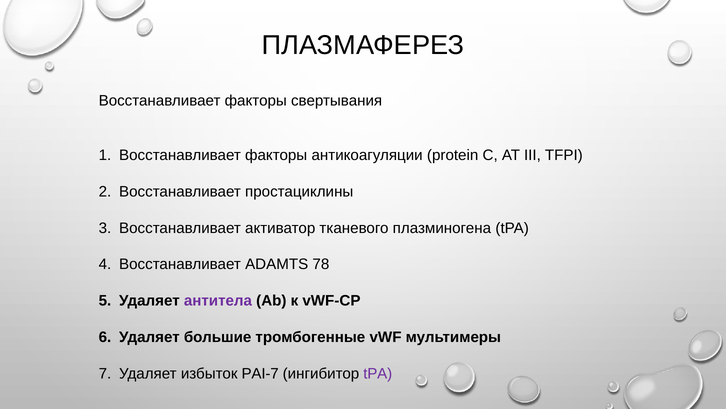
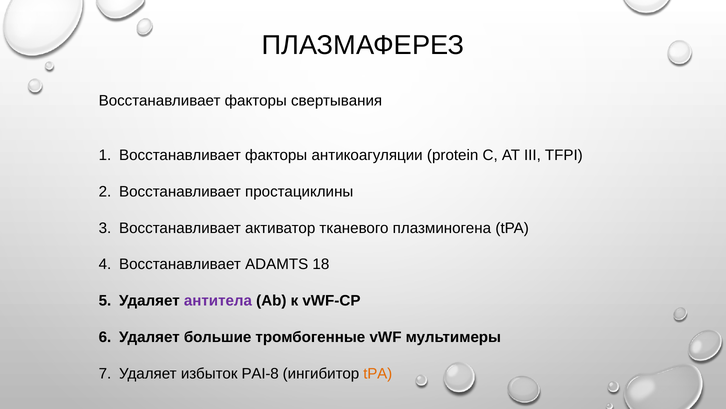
78: 78 -> 18
PAI-7: PAI-7 -> PAI-8
tPA at (378, 373) colour: purple -> orange
